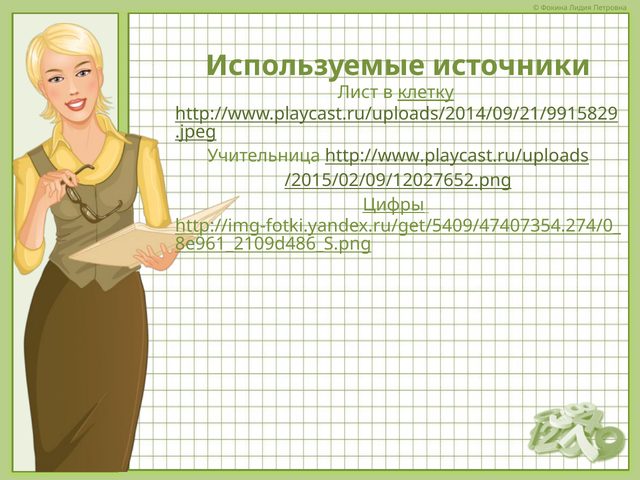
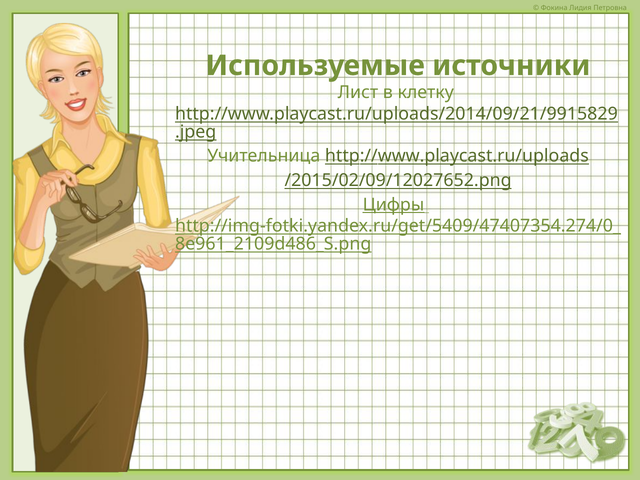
клетку underline: present -> none
